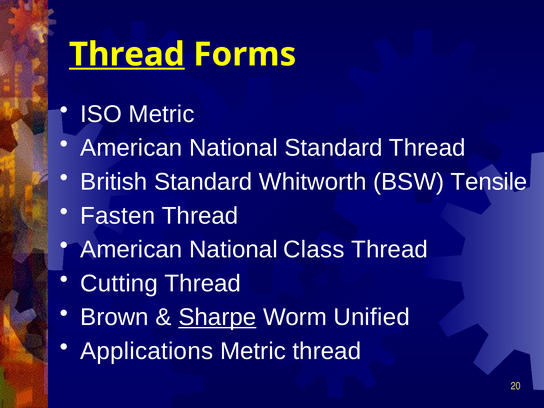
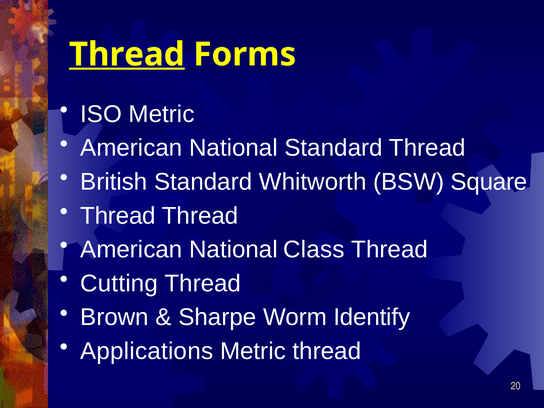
Tensile: Tensile -> Square
Fasten at (118, 216): Fasten -> Thread
Sharpe underline: present -> none
Unified: Unified -> Identify
